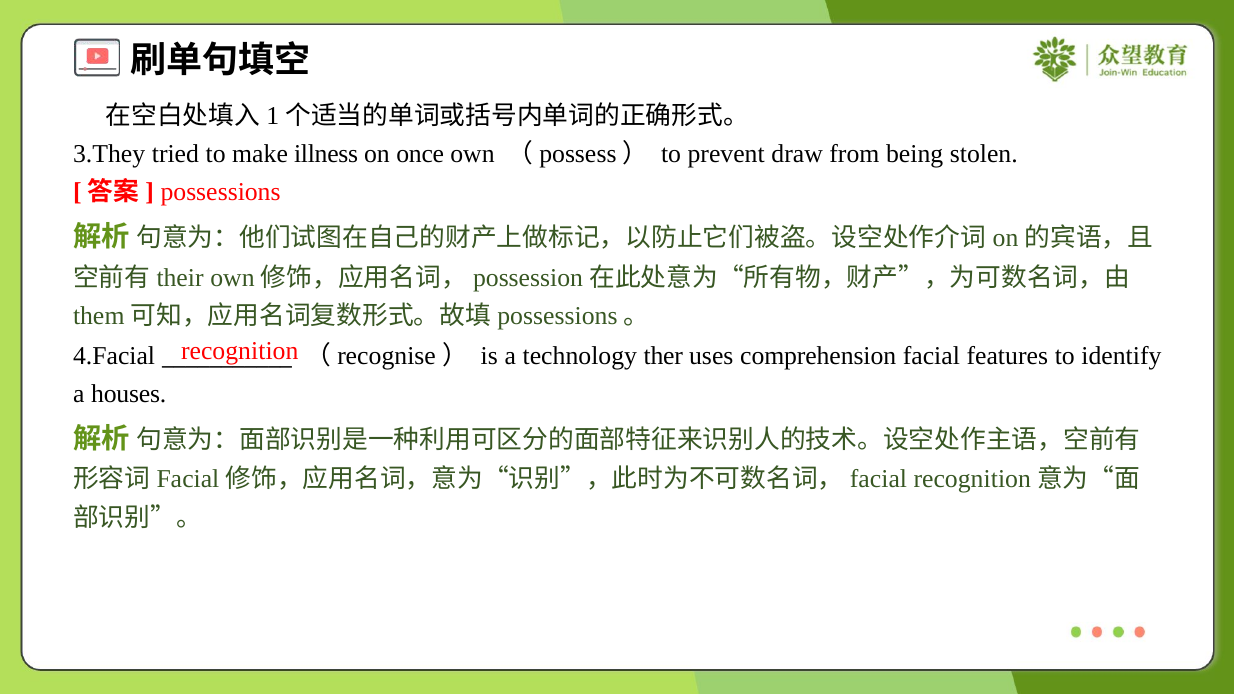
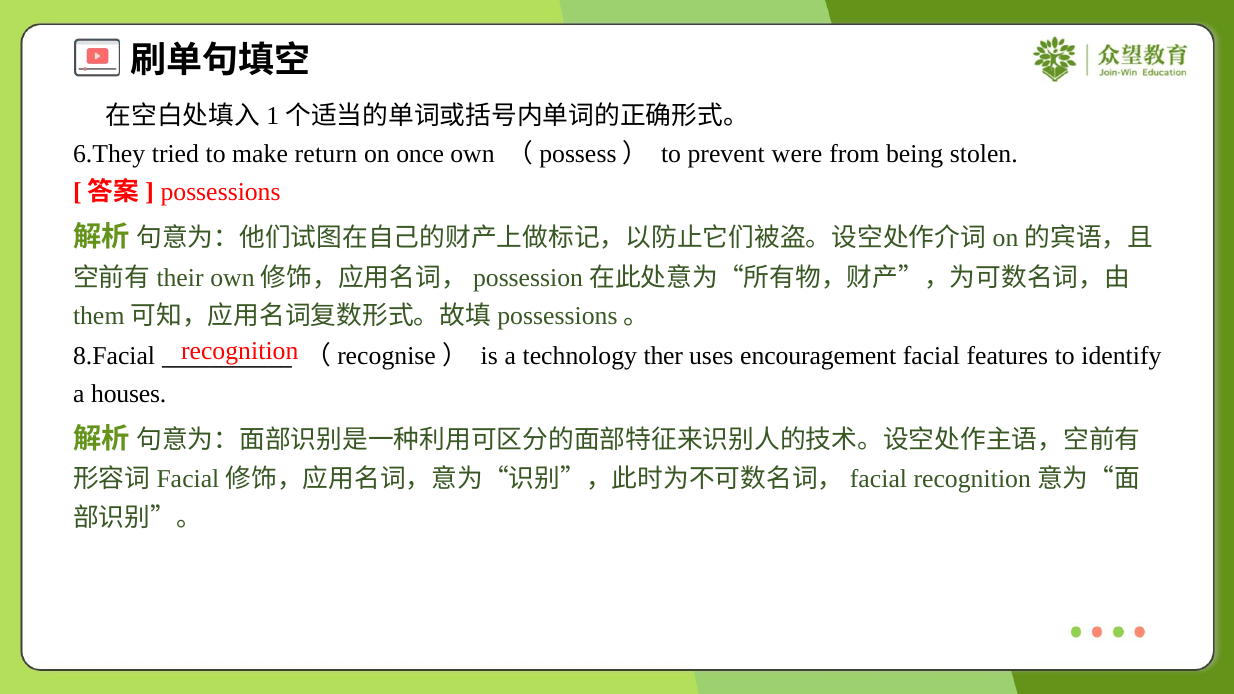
3.They: 3.They -> 6.They
illness: illness -> return
draw: draw -> were
4.Facial: 4.Facial -> 8.Facial
comprehension: comprehension -> encouragement
